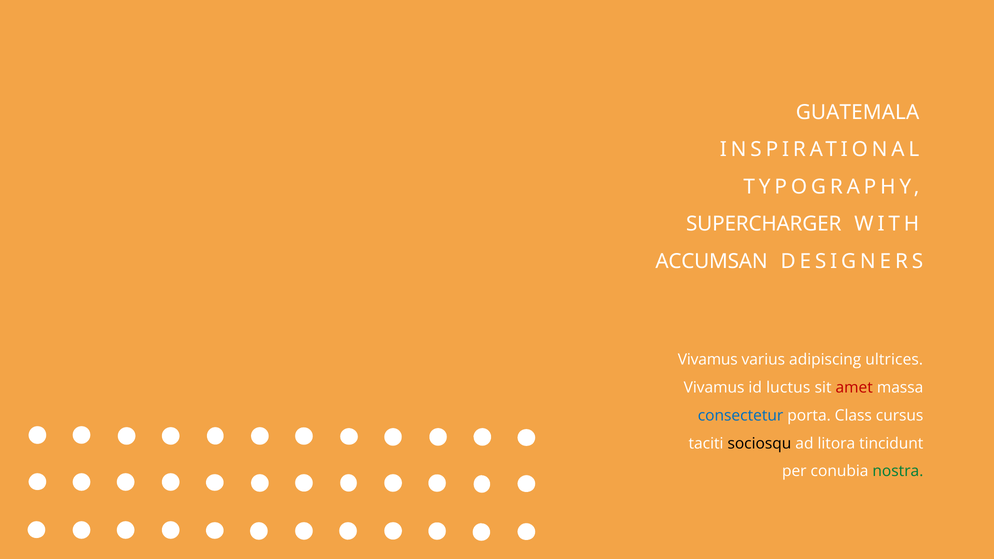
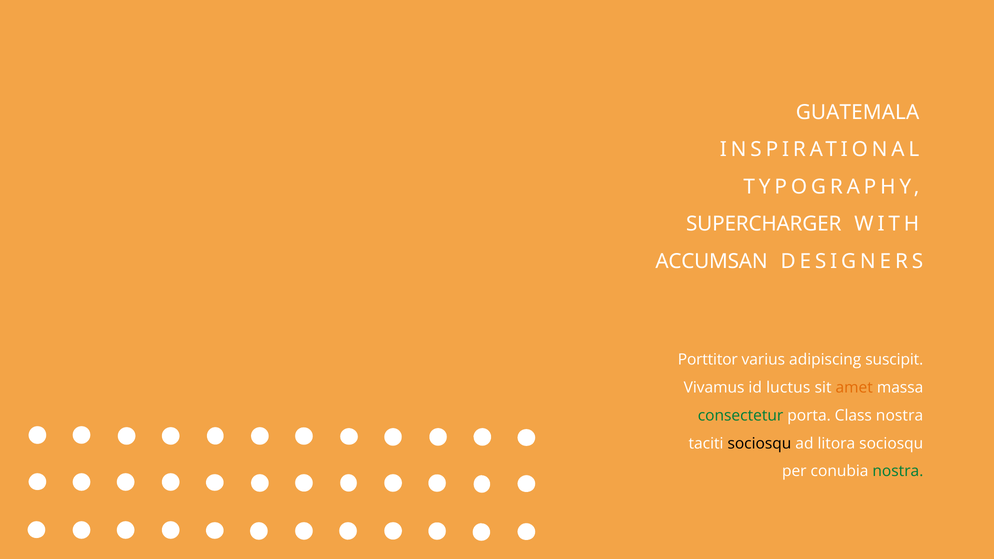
Vivamus at (708, 360): Vivamus -> Porttitor
ultrices: ultrices -> suscipit
amet colour: red -> orange
consectetur colour: blue -> green
Class cursus: cursus -> nostra
litora tincidunt: tincidunt -> sociosqu
